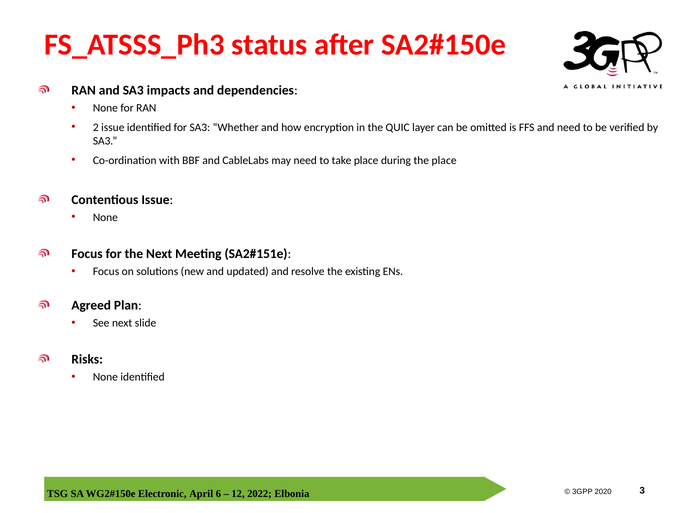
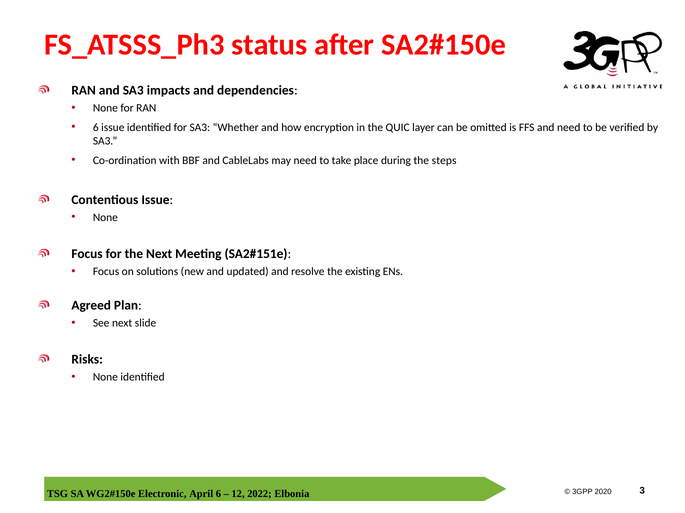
2 at (96, 127): 2 -> 6
the place: place -> steps
